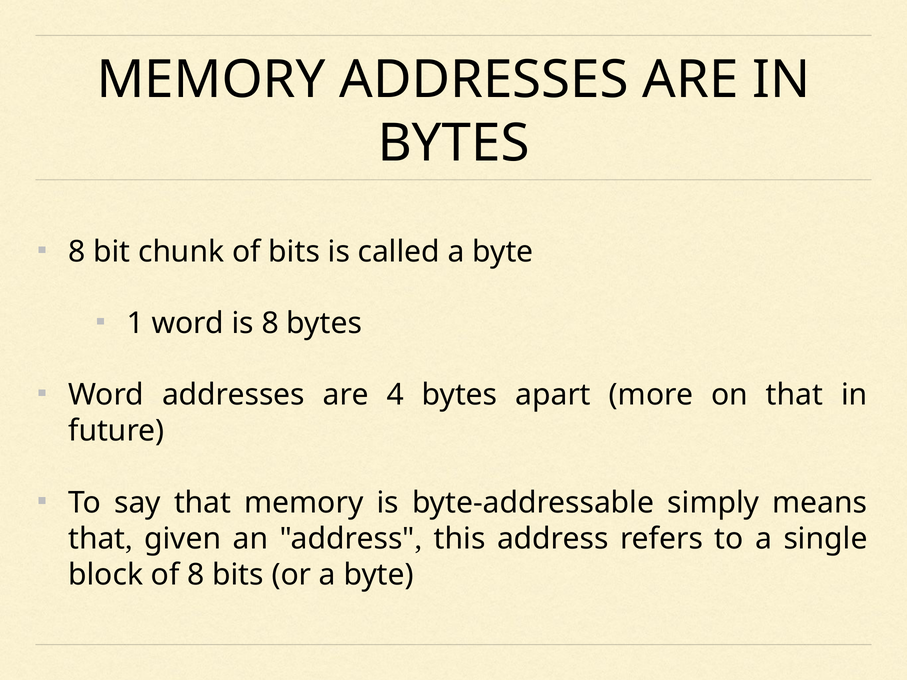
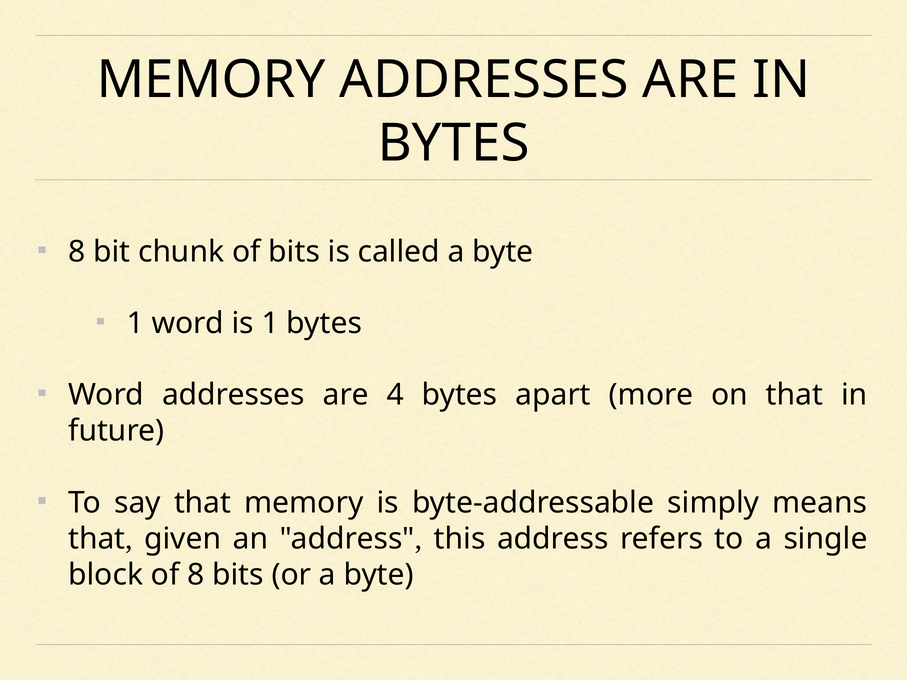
is 8: 8 -> 1
